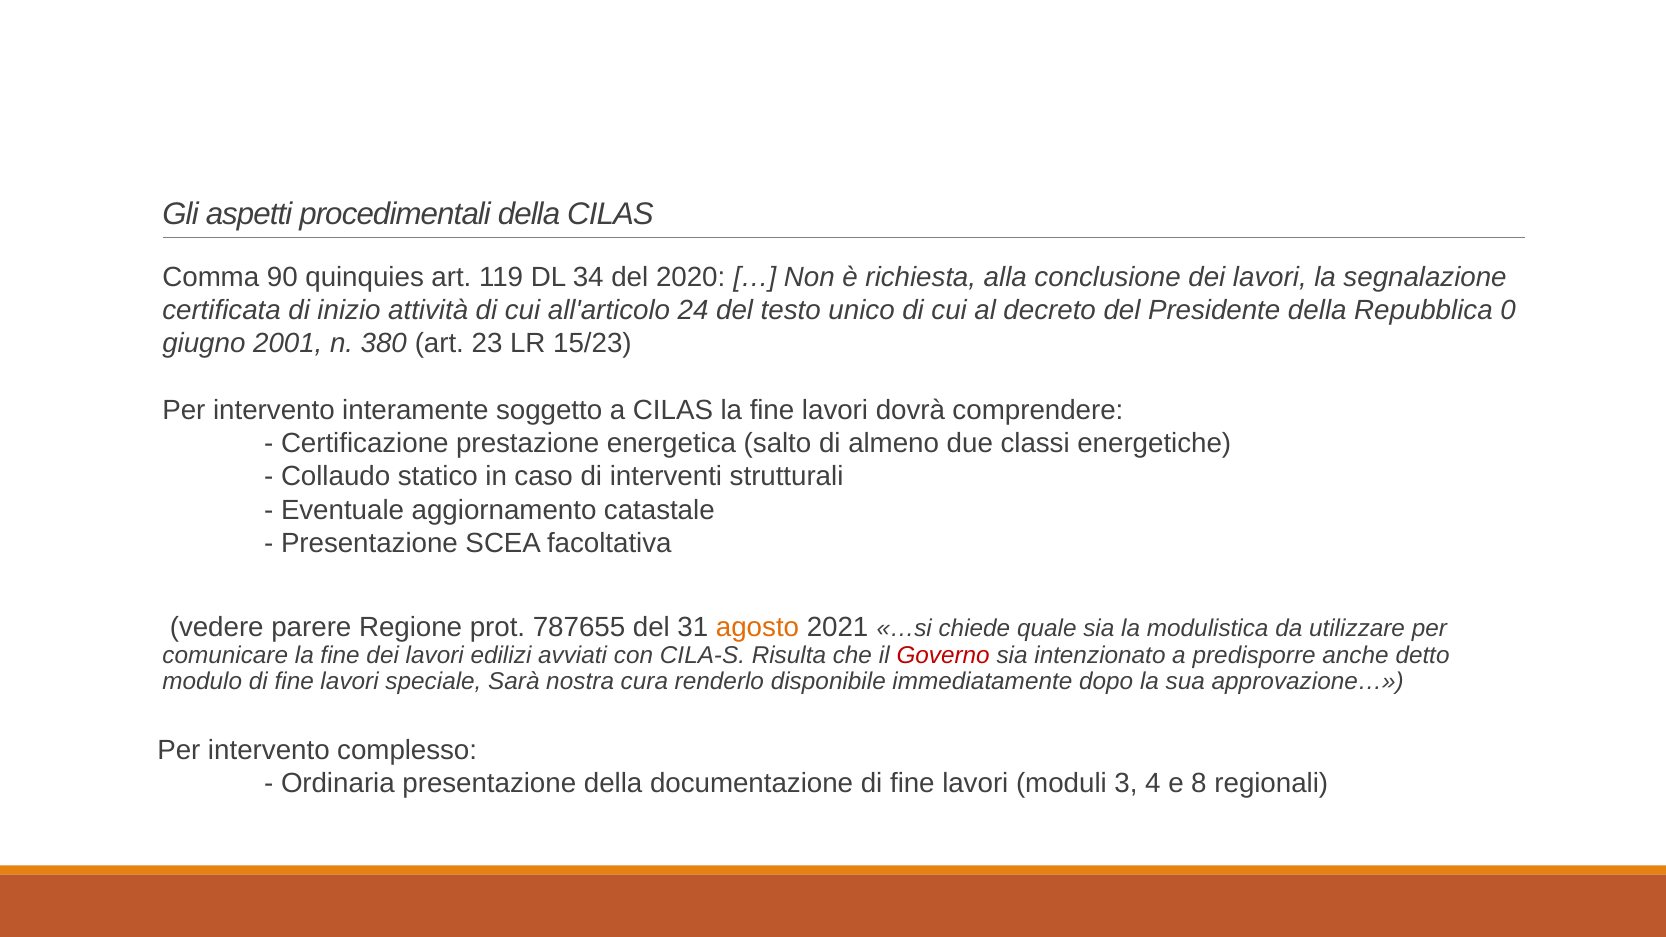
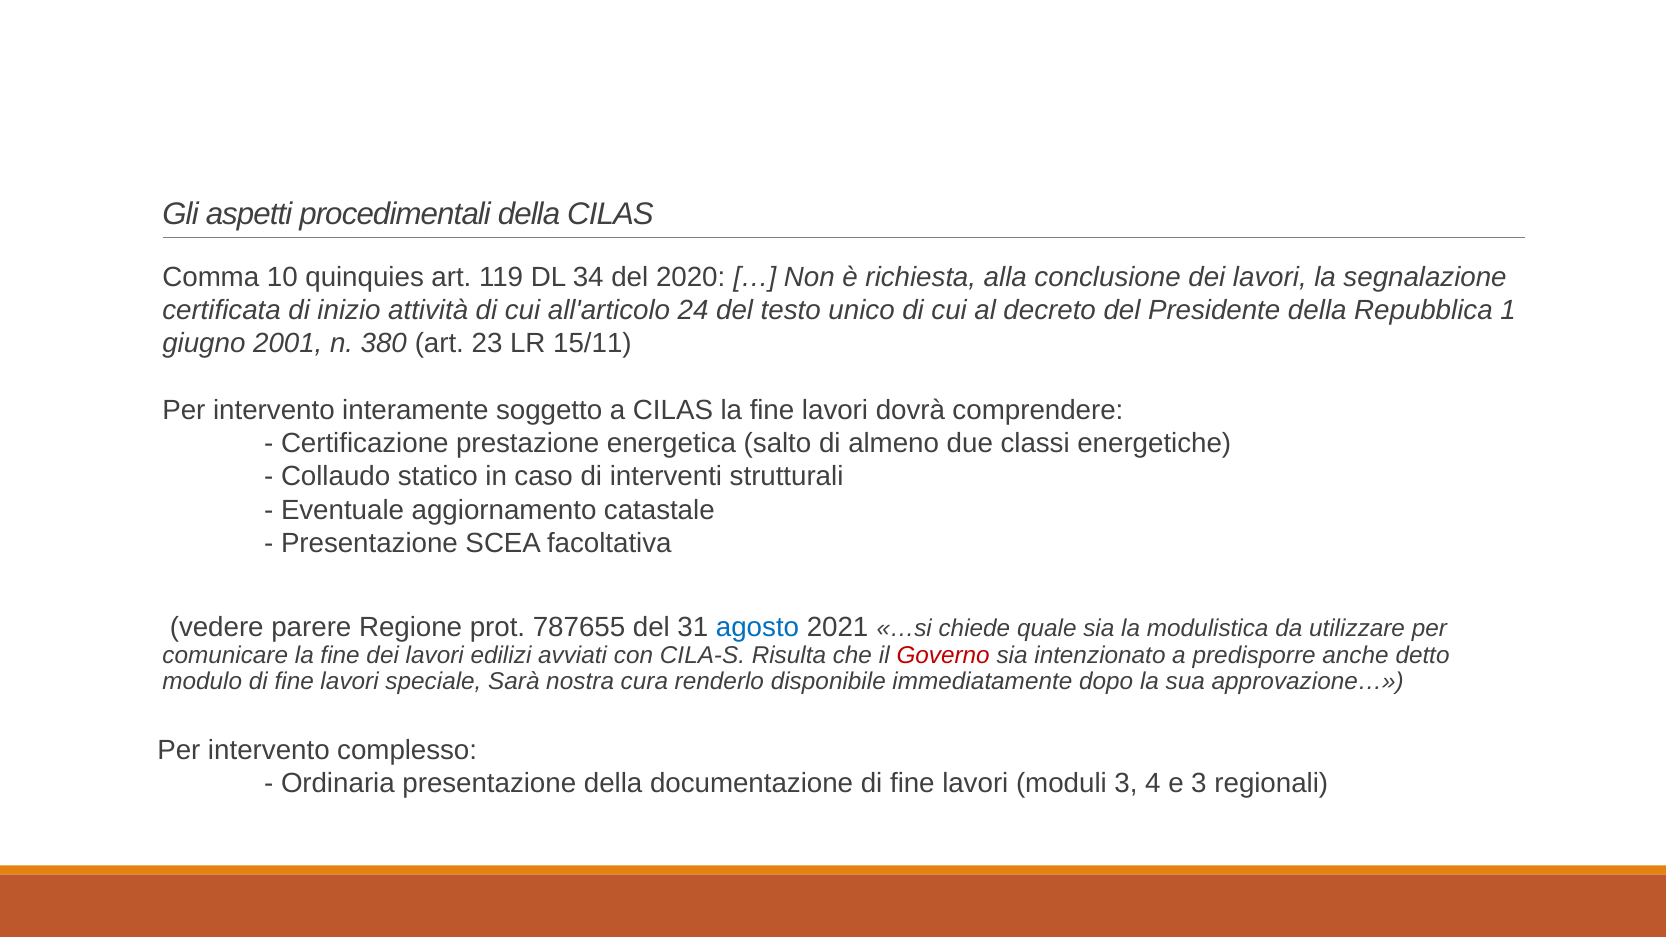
90: 90 -> 10
0: 0 -> 1
15/23: 15/23 -> 15/11
agosto colour: orange -> blue
e 8: 8 -> 3
